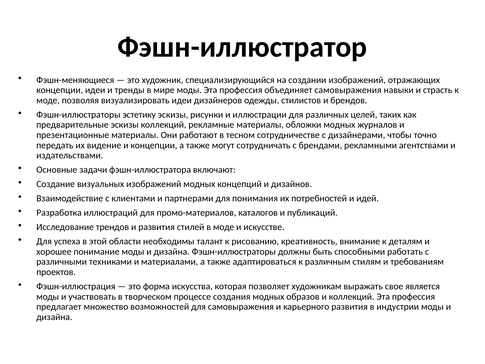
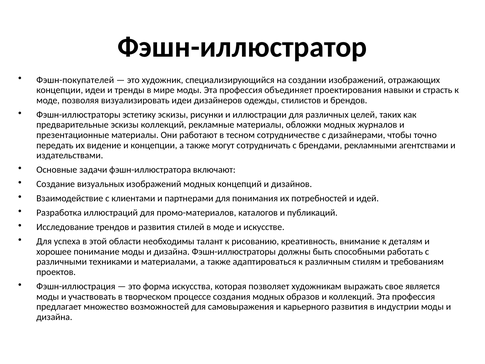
Фэшн-меняющиеся: Фэшн-меняющиеся -> Фэшн-покупателей
объединяет самовыражения: самовыражения -> проектирования
